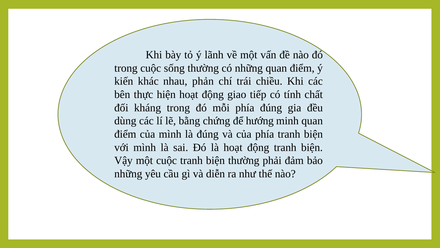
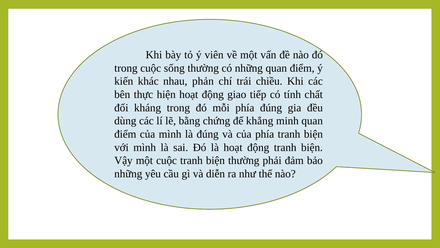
lãnh: lãnh -> viên
hướng: hướng -> khẳng
